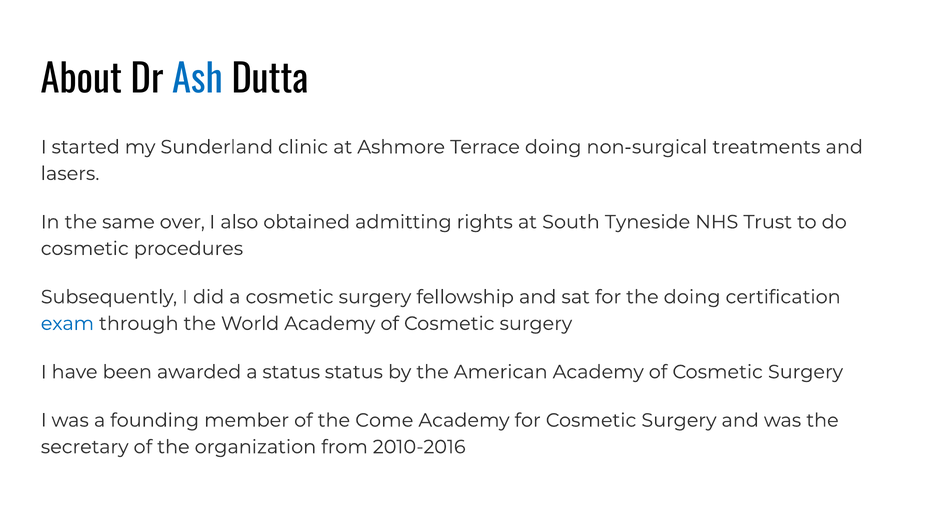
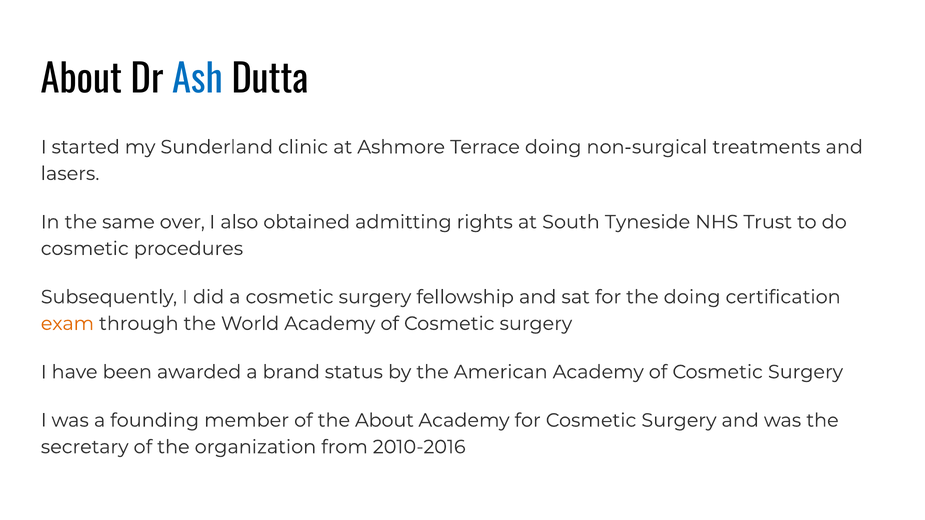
exam colour: blue -> orange
a status: status -> brand
the Come: Come -> About
